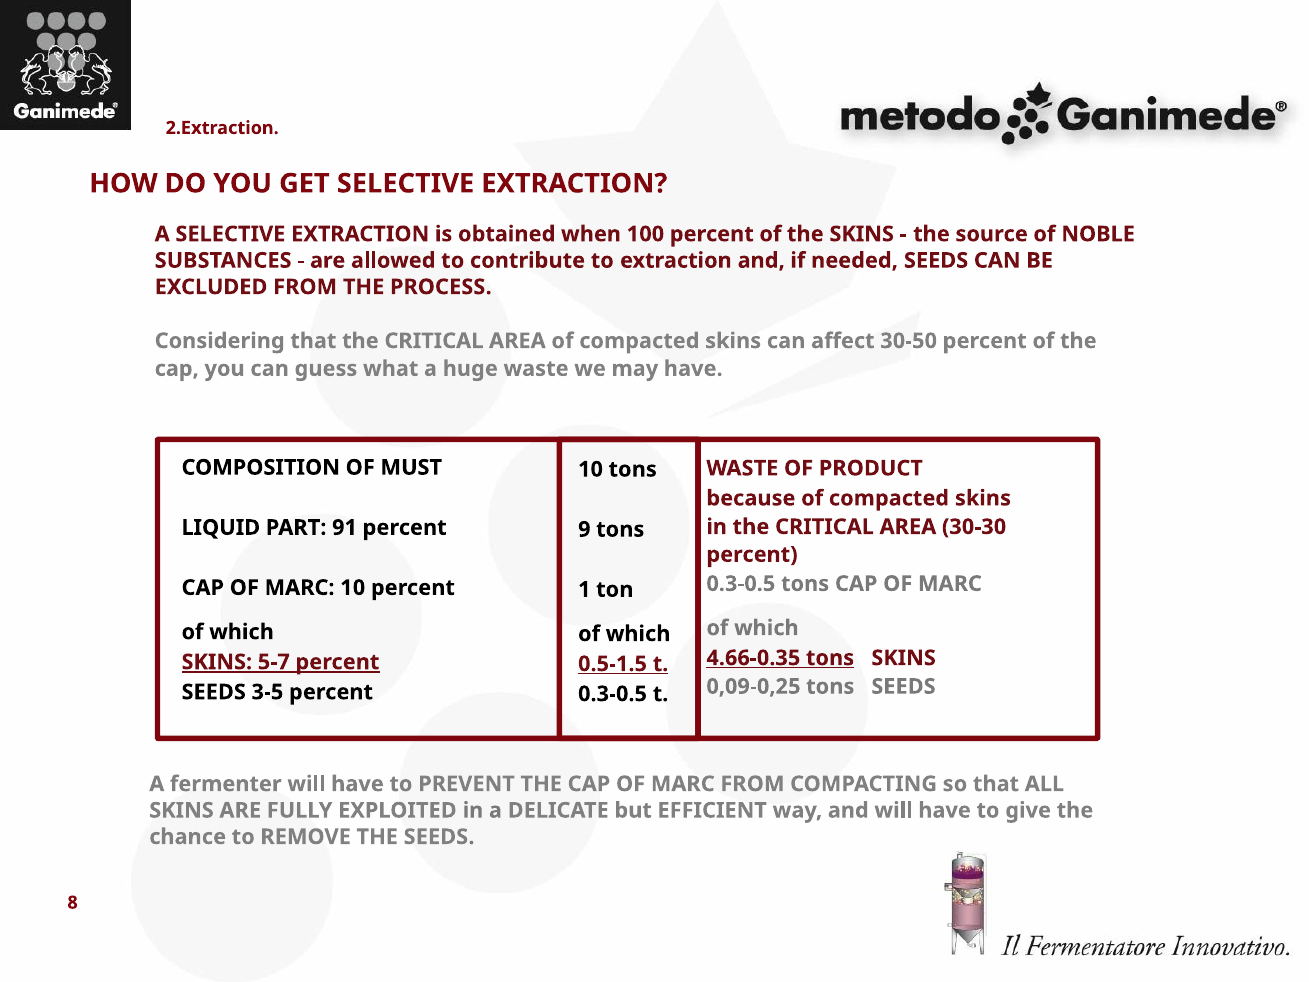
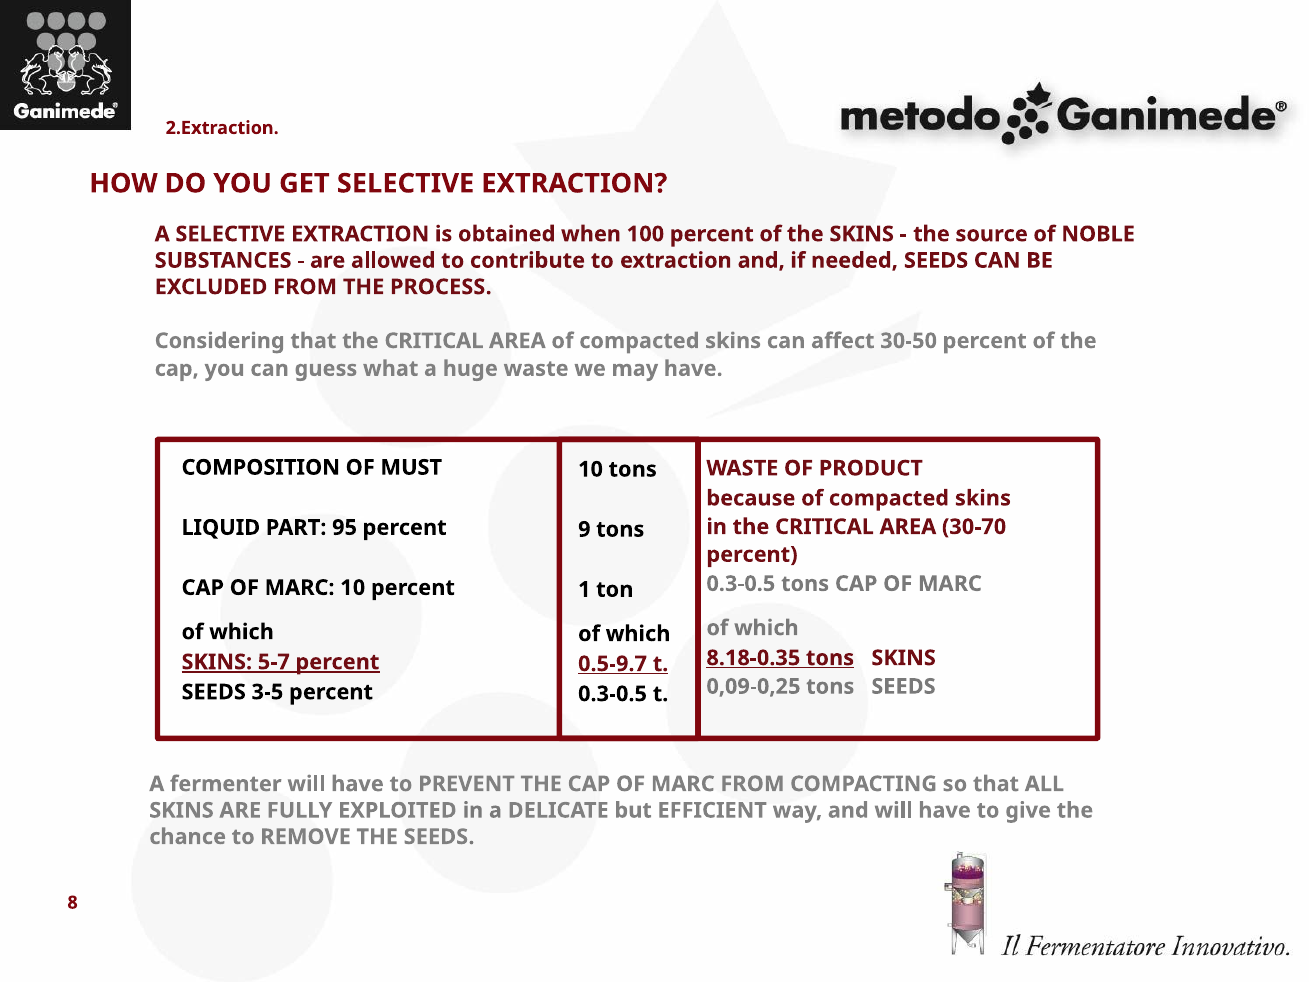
30-30: 30-30 -> 30-70
91: 91 -> 95
4.66-0.35: 4.66-0.35 -> 8.18-0.35
0.5-1.5: 0.5-1.5 -> 0.5-9.7
